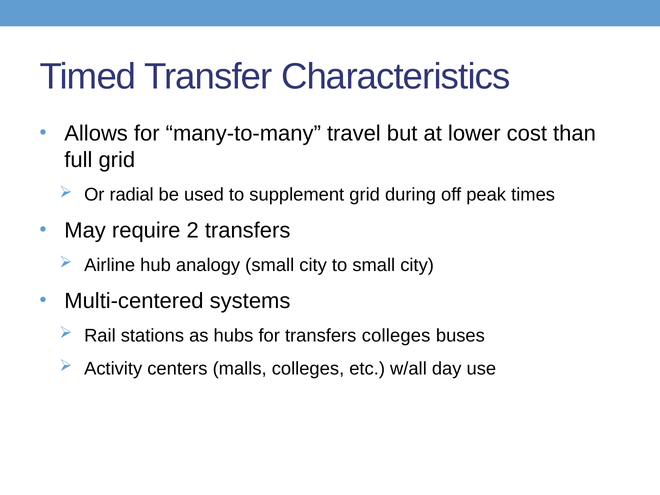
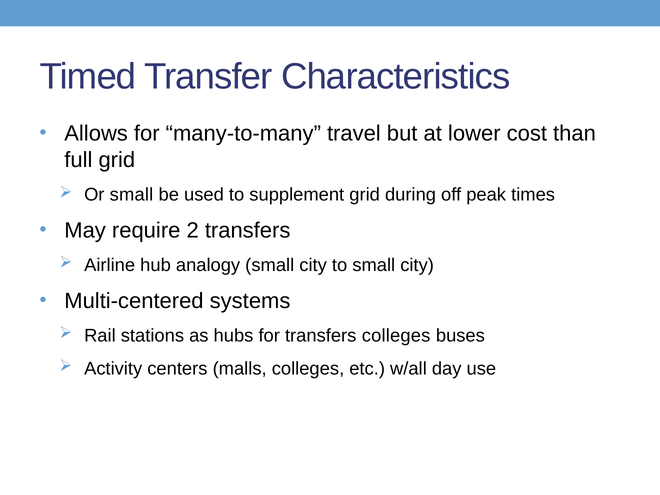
Or radial: radial -> small
